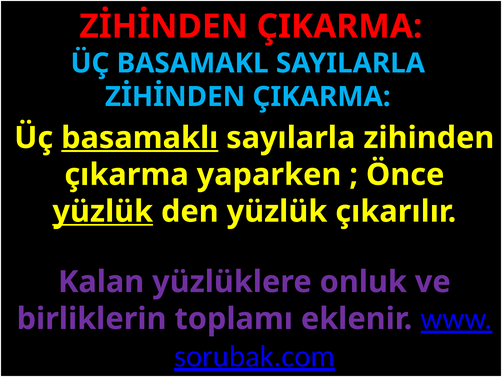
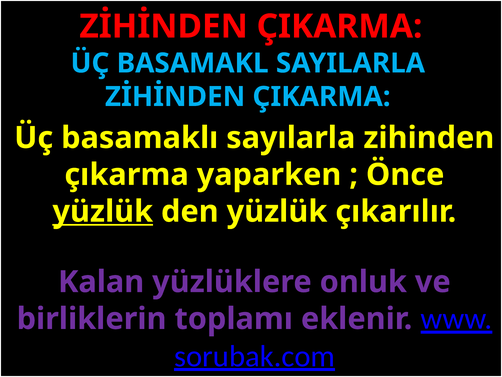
basamaklı underline: present -> none
